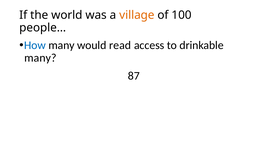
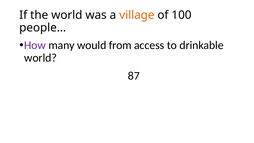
How colour: blue -> purple
read: read -> from
many at (40, 58): many -> world
